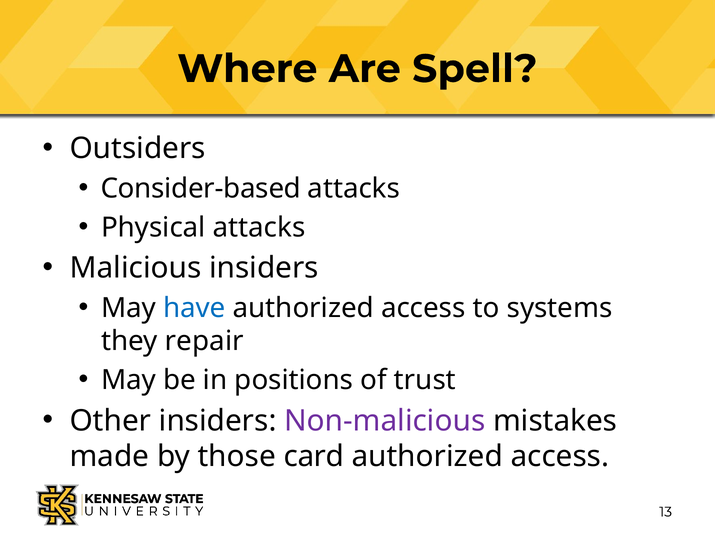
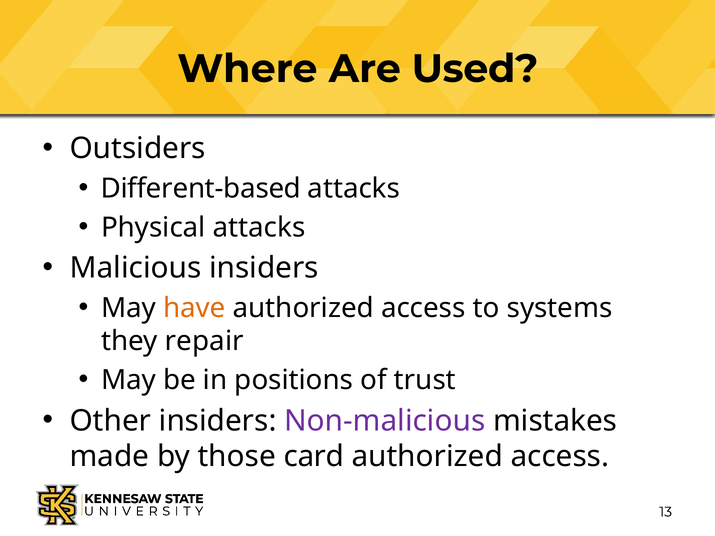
Spell: Spell -> Used
Consider-based: Consider-based -> Different-based
have colour: blue -> orange
